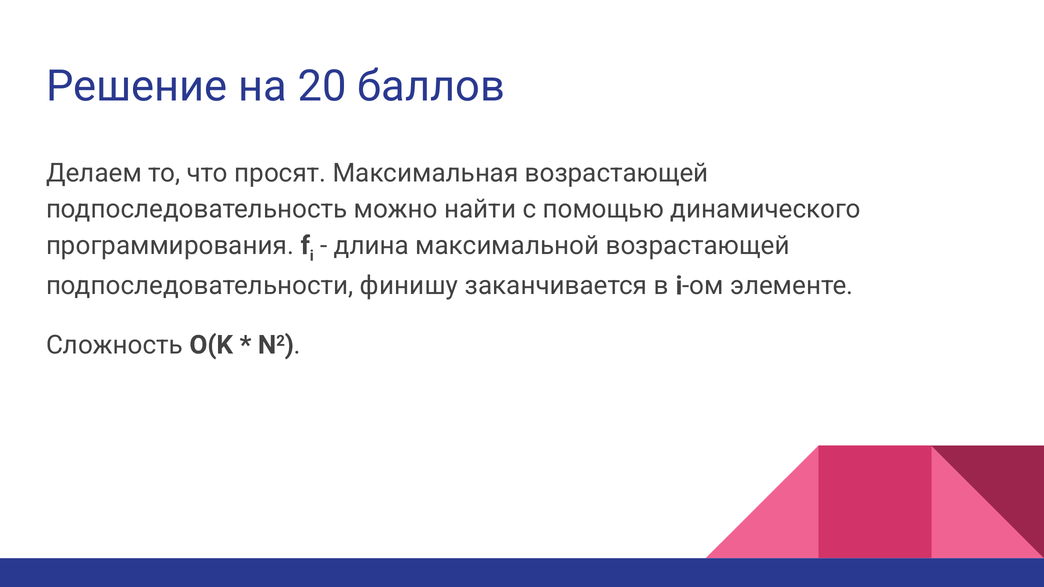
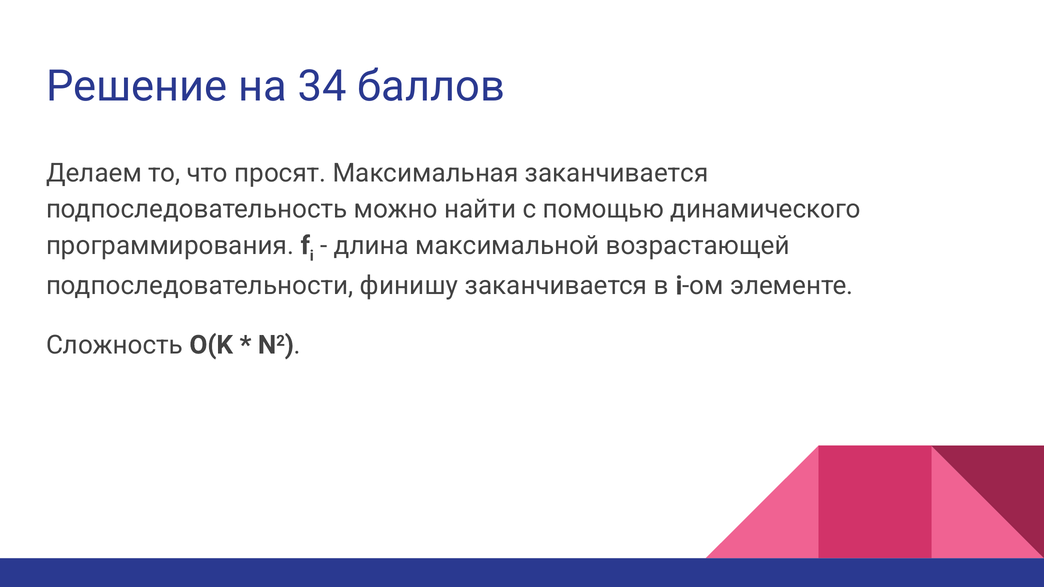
20: 20 -> 34
Максимальная возрастающей: возрастающей -> заканчивается
